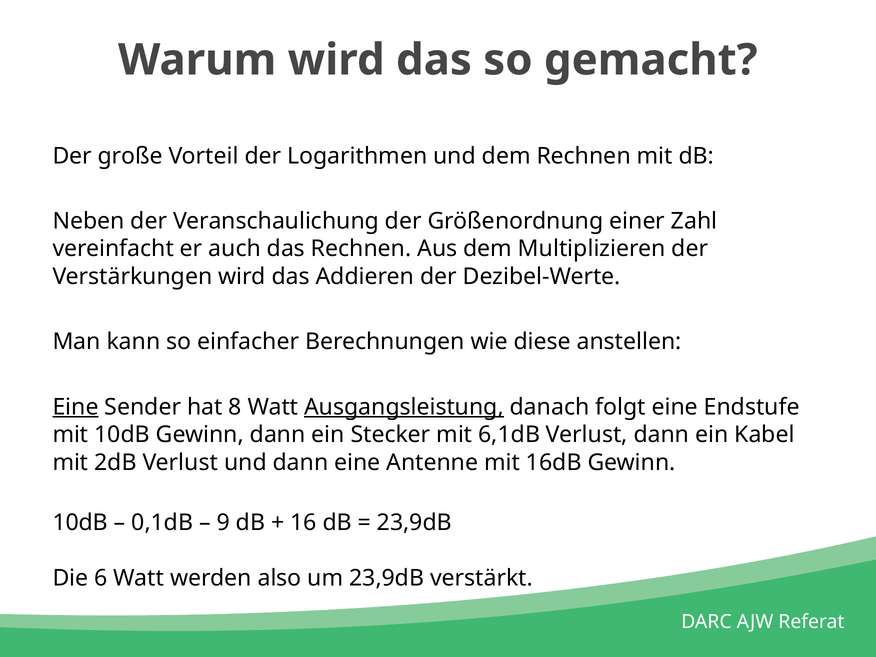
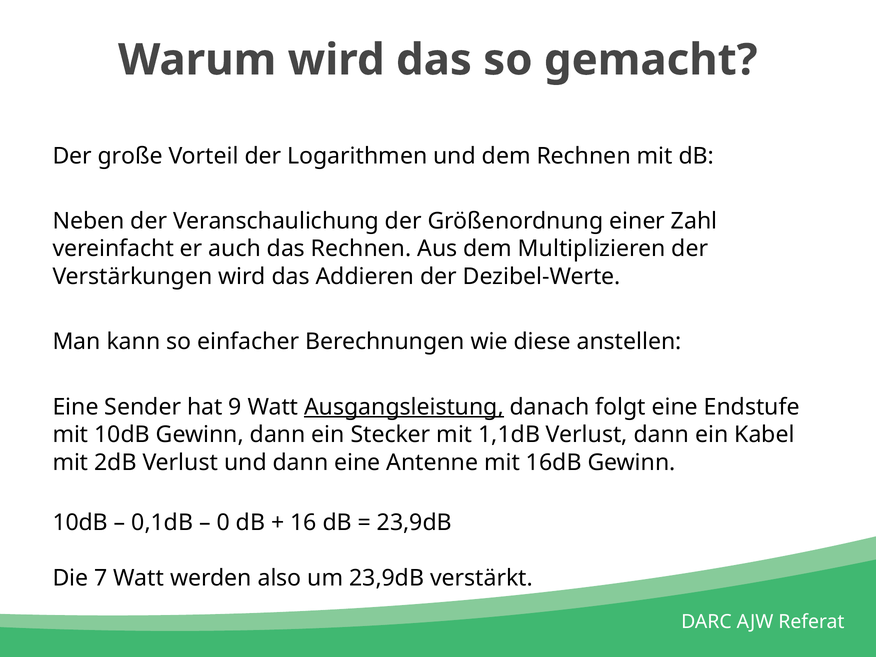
Eine at (76, 407) underline: present -> none
8: 8 -> 9
6,1dB: 6,1dB -> 1,1dB
9: 9 -> 0
6: 6 -> 7
